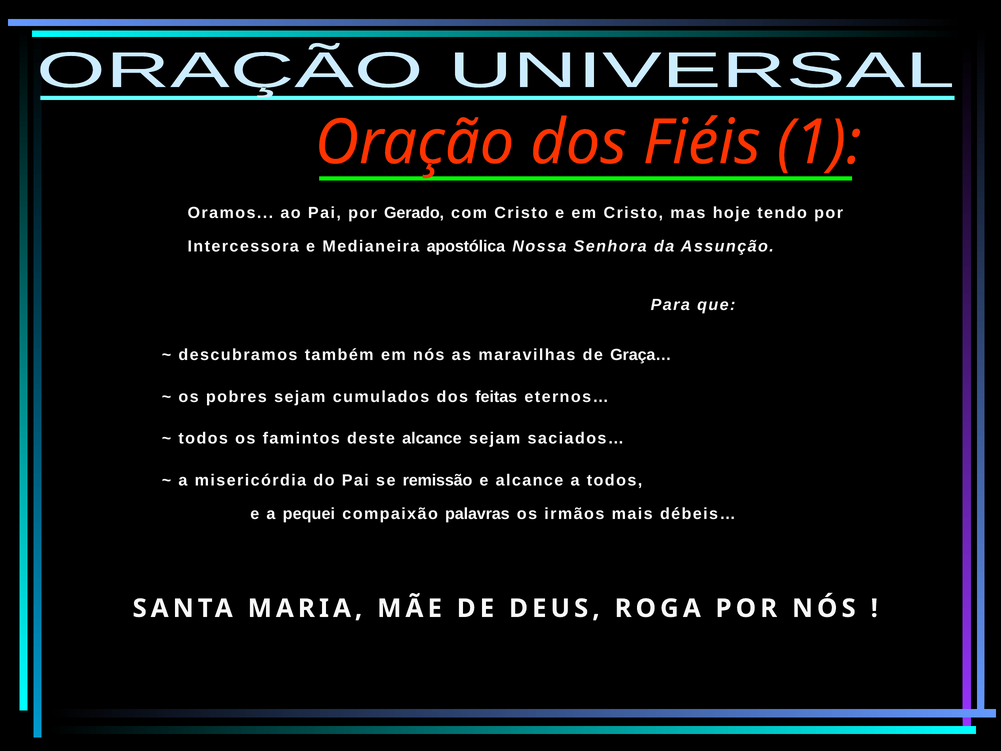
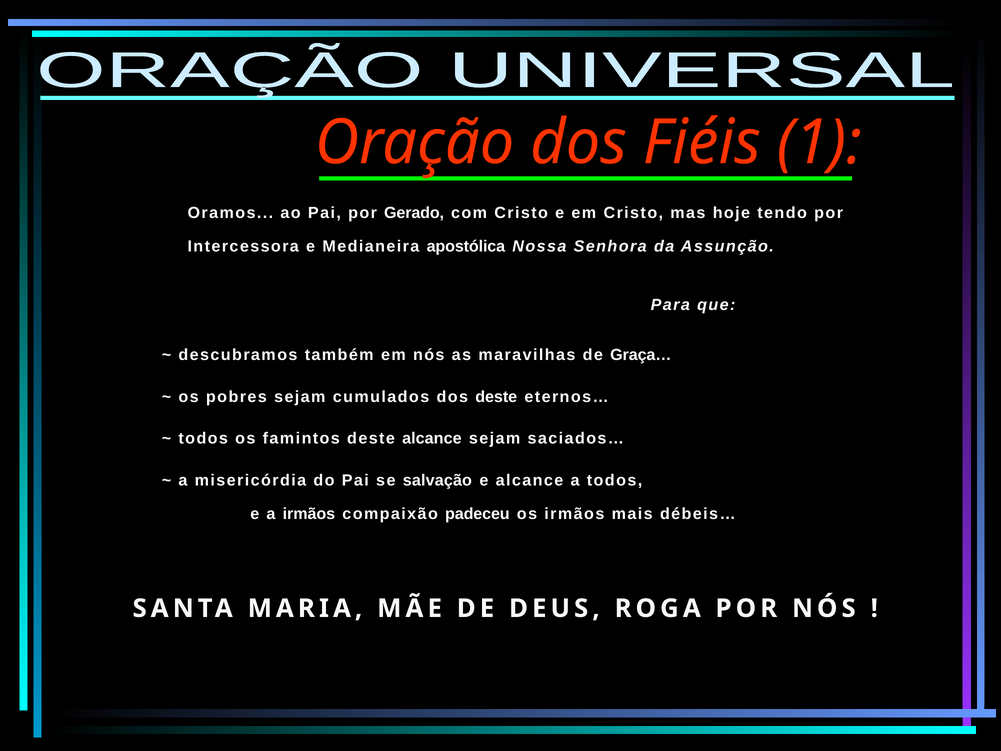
dos feitas: feitas -> deste
remissão: remissão -> salvação
a pequei: pequei -> irmãos
palavras: palavras -> padeceu
